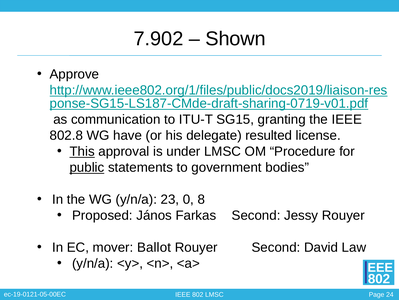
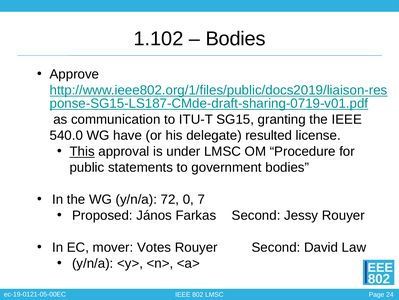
7.902: 7.902 -> 1.102
Shown at (236, 39): Shown -> Bodies
802.8: 802.8 -> 540.0
public underline: present -> none
23: 23 -> 72
8: 8 -> 7
Ballot: Ballot -> Votes
